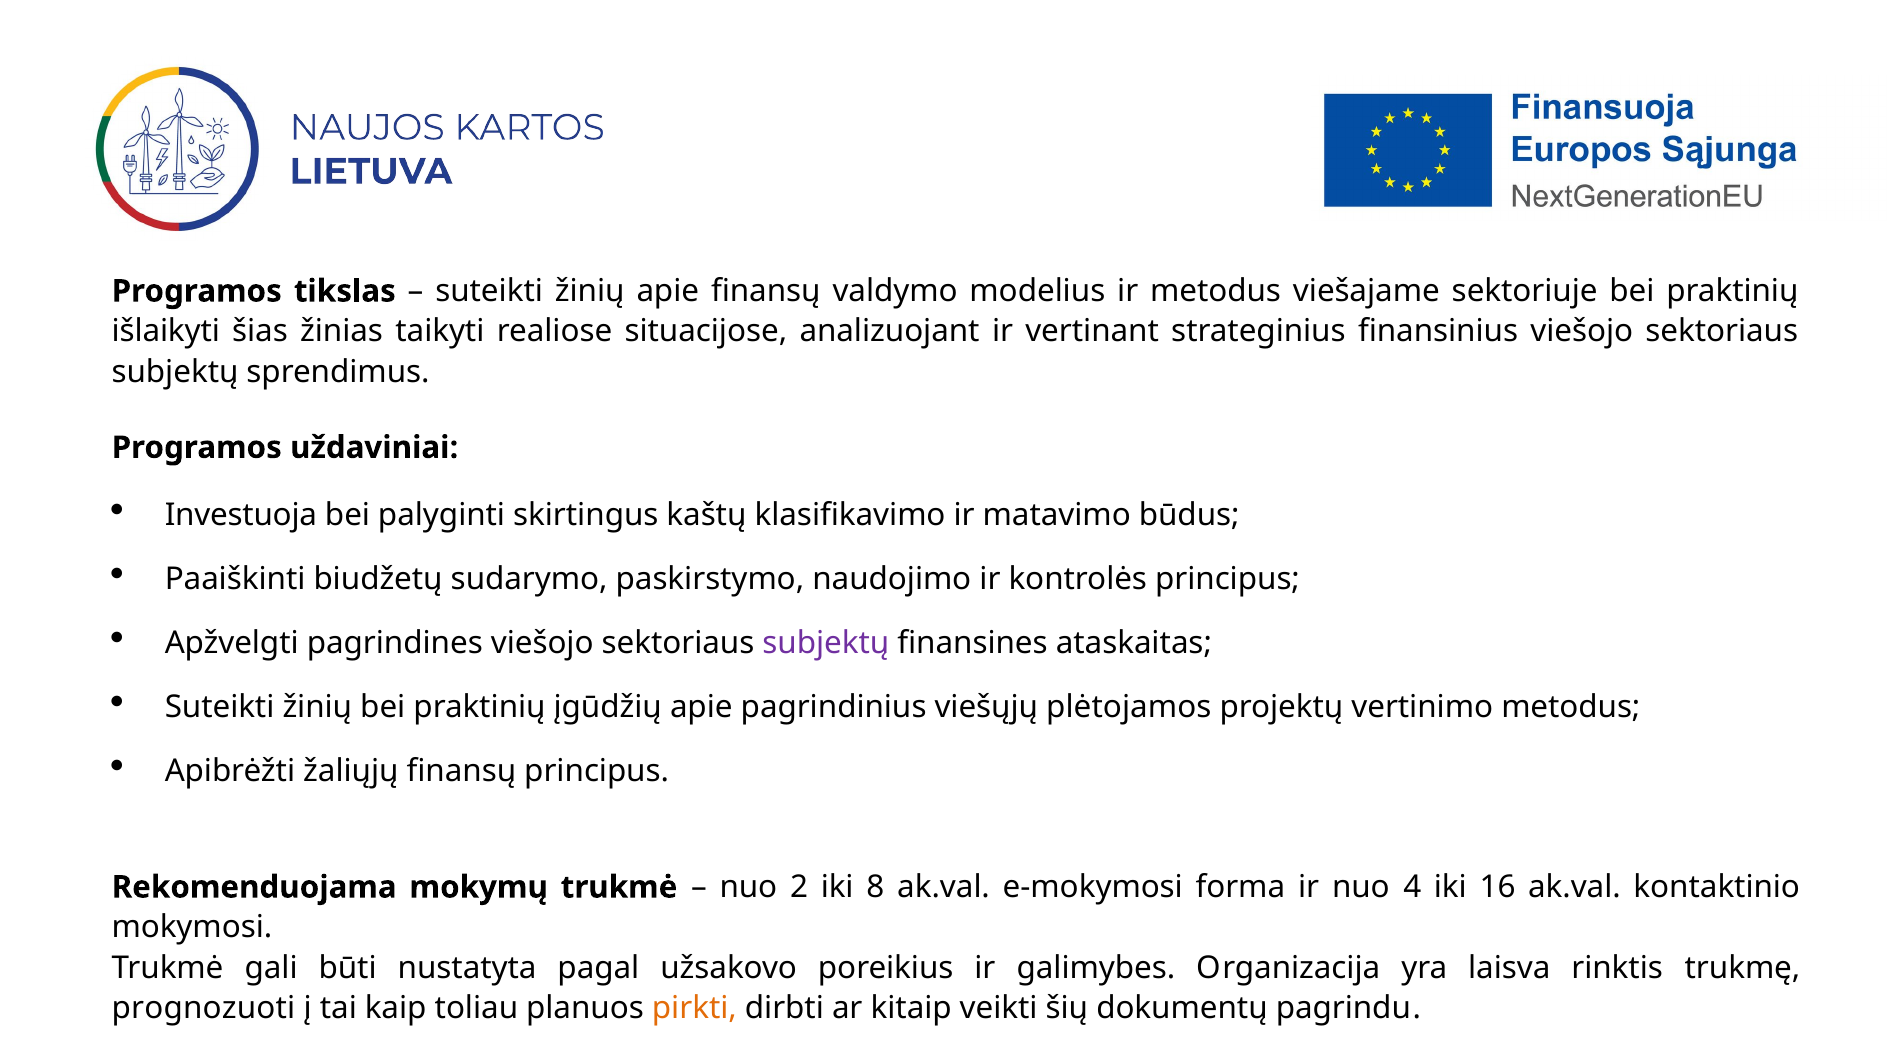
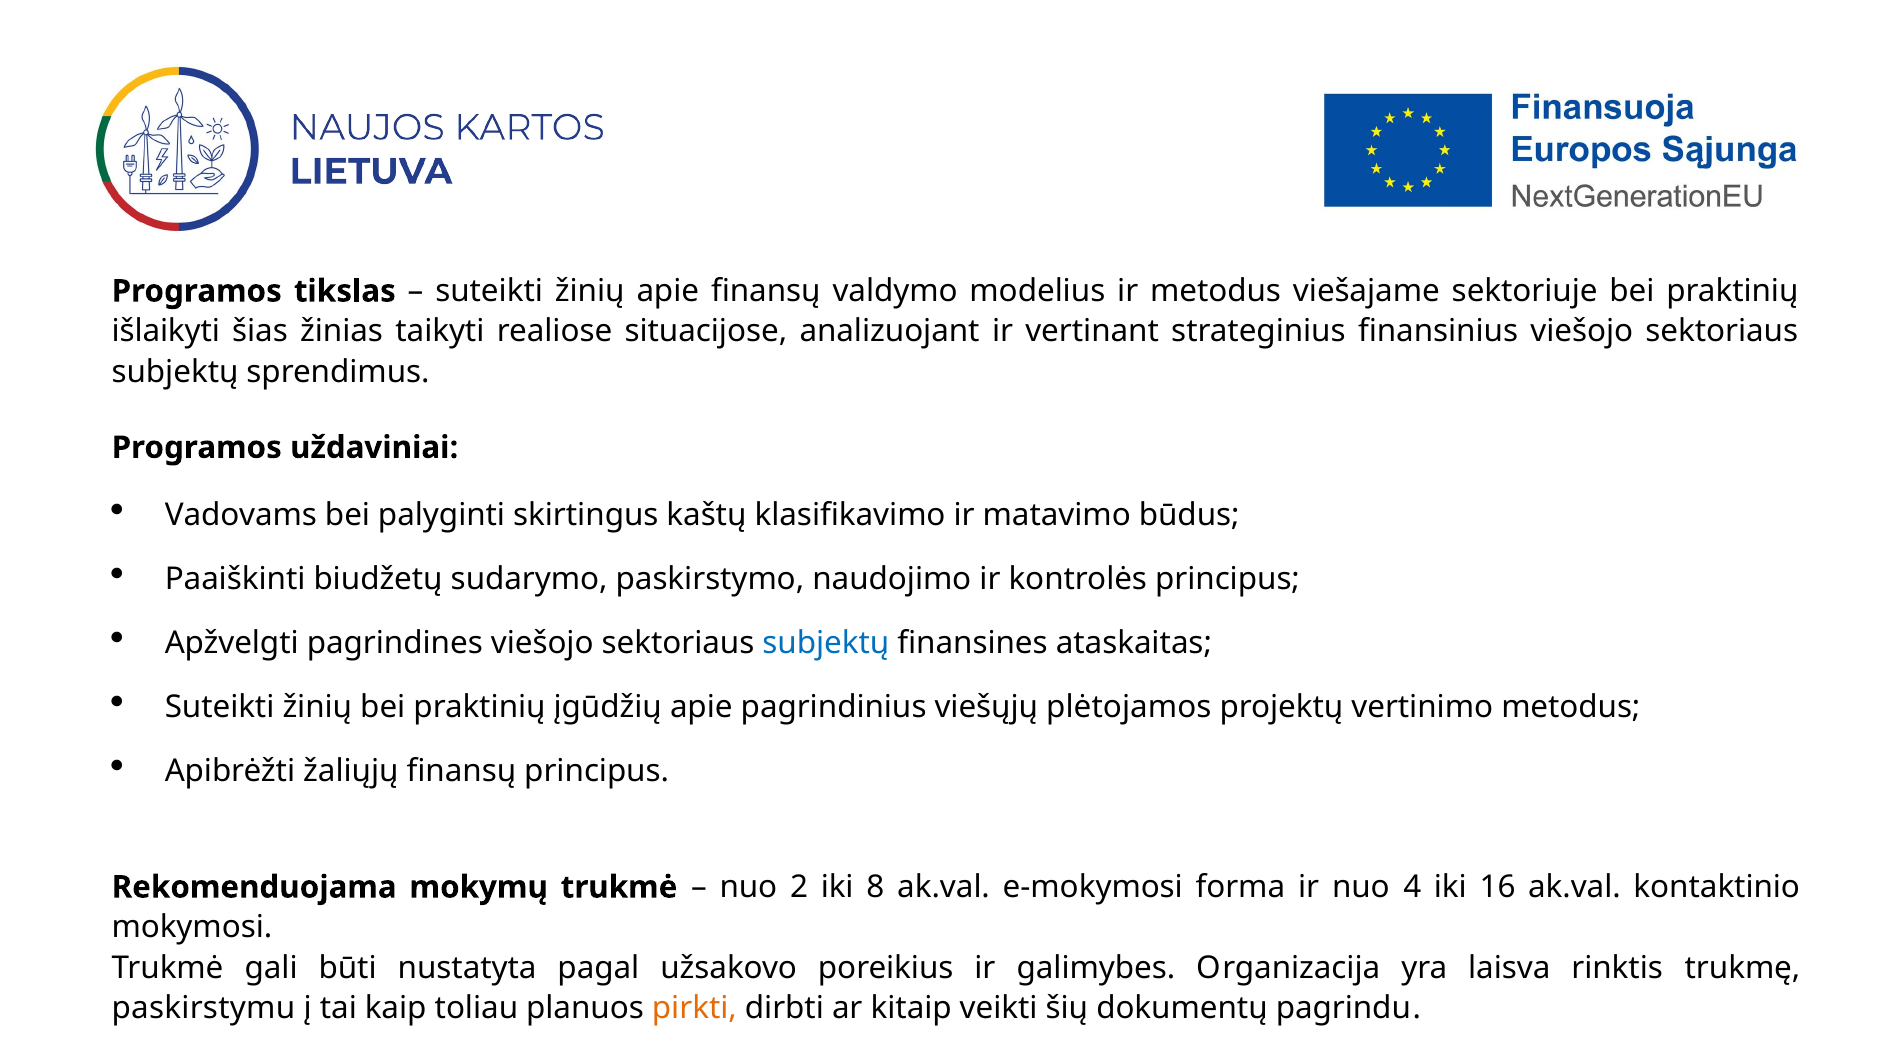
Investuoja: Investuoja -> Vadovams
subjektų at (826, 644) colour: purple -> blue
prognozuoti: prognozuoti -> paskirstymu
